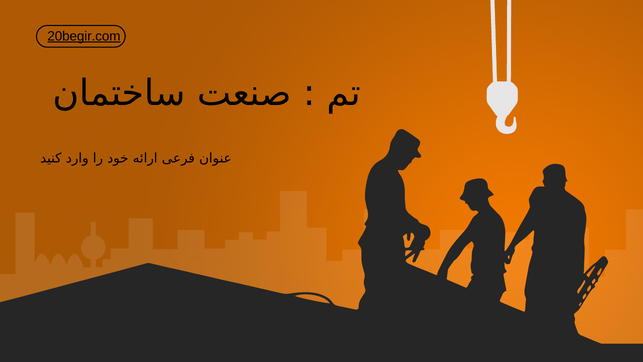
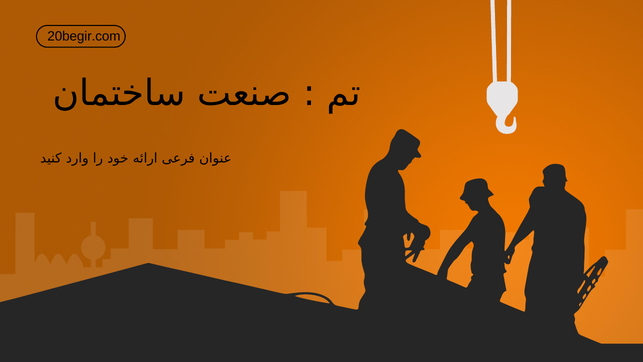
20begir.com underline: present -> none
